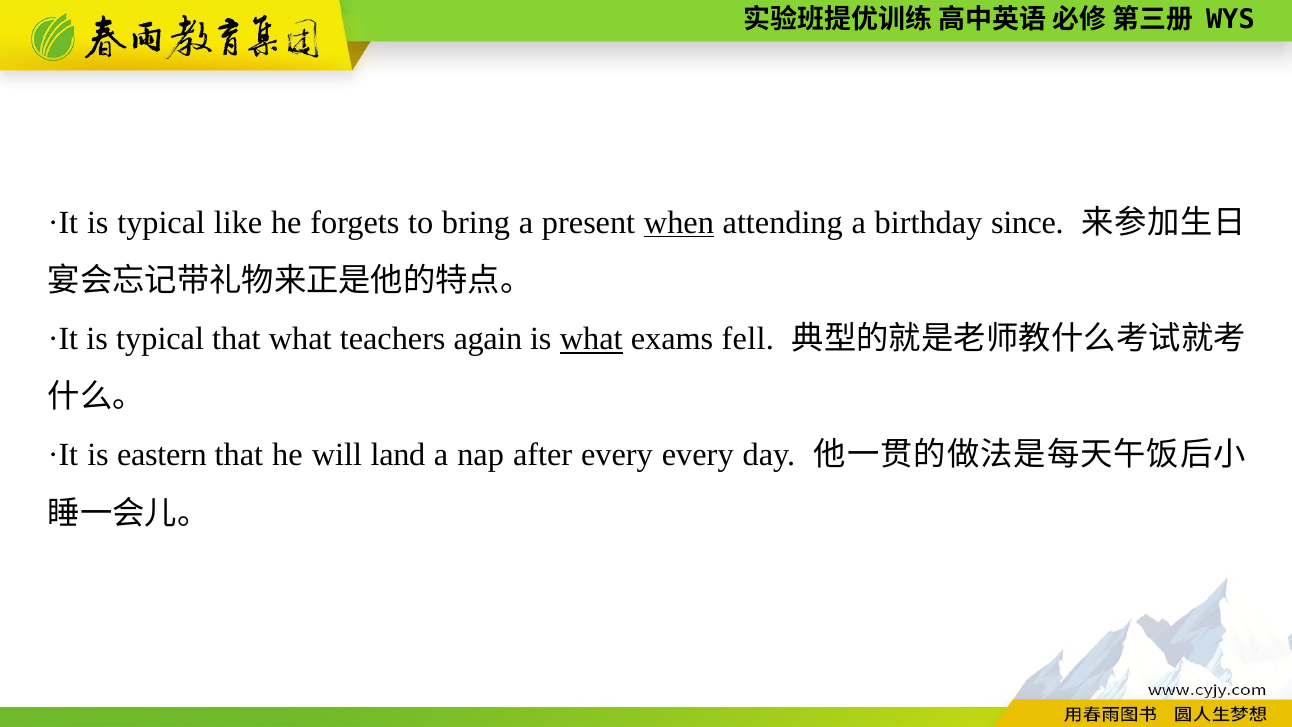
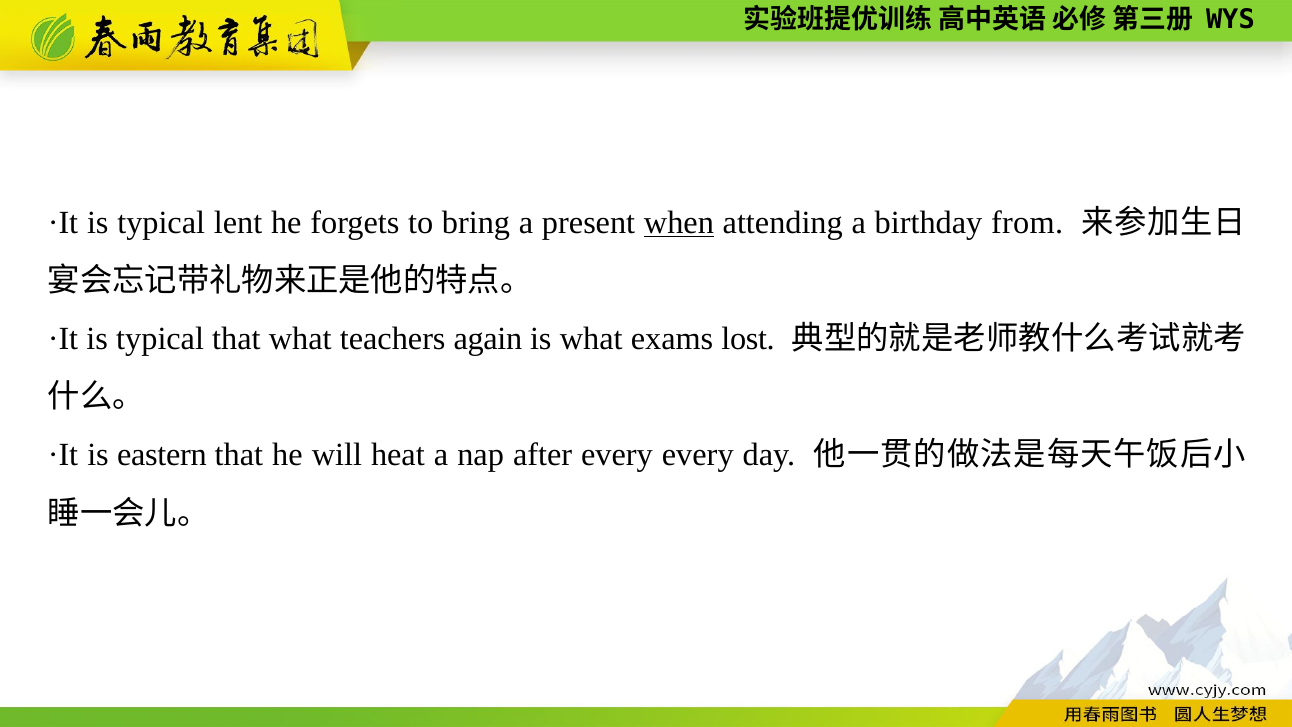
like: like -> lent
since: since -> from
what at (591, 339) underline: present -> none
fell: fell -> lost
land: land -> heat
